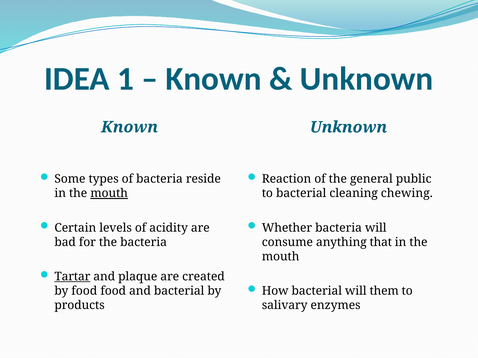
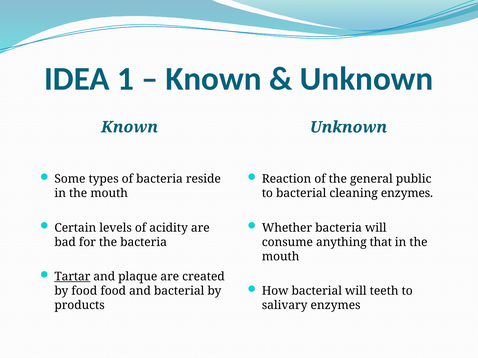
mouth at (109, 194) underline: present -> none
cleaning chewing: chewing -> enzymes
them: them -> teeth
